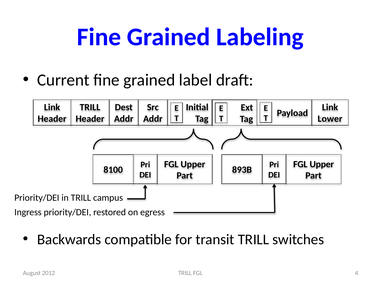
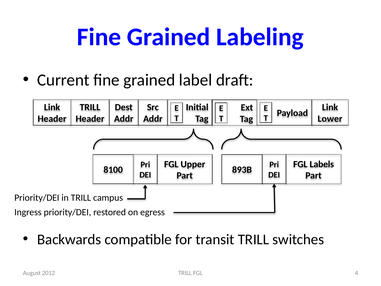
Upper at (322, 164): Upper -> Labels
